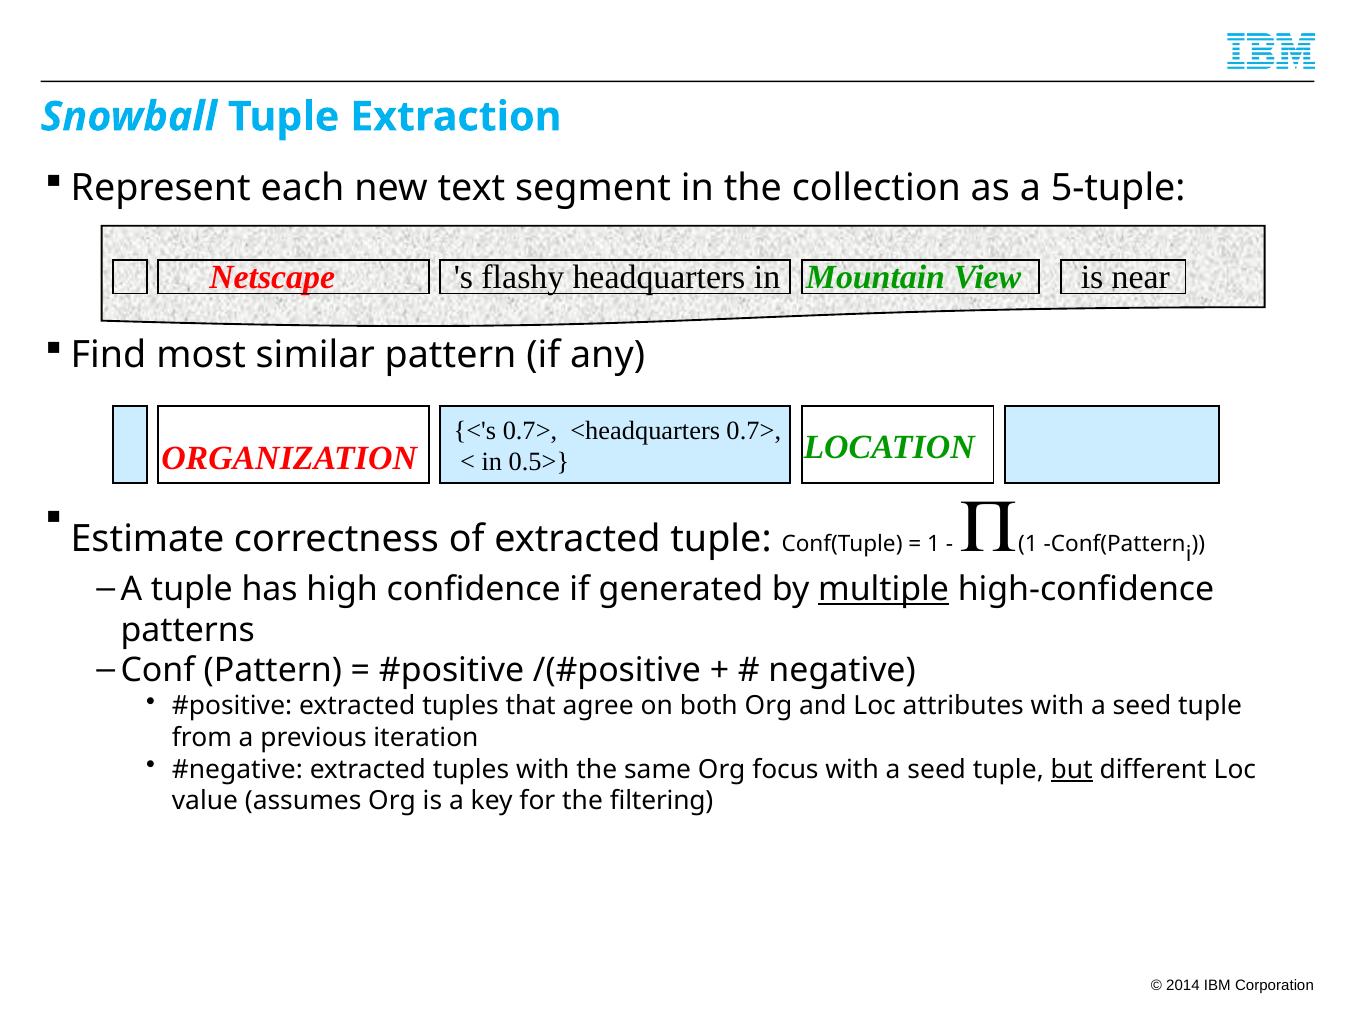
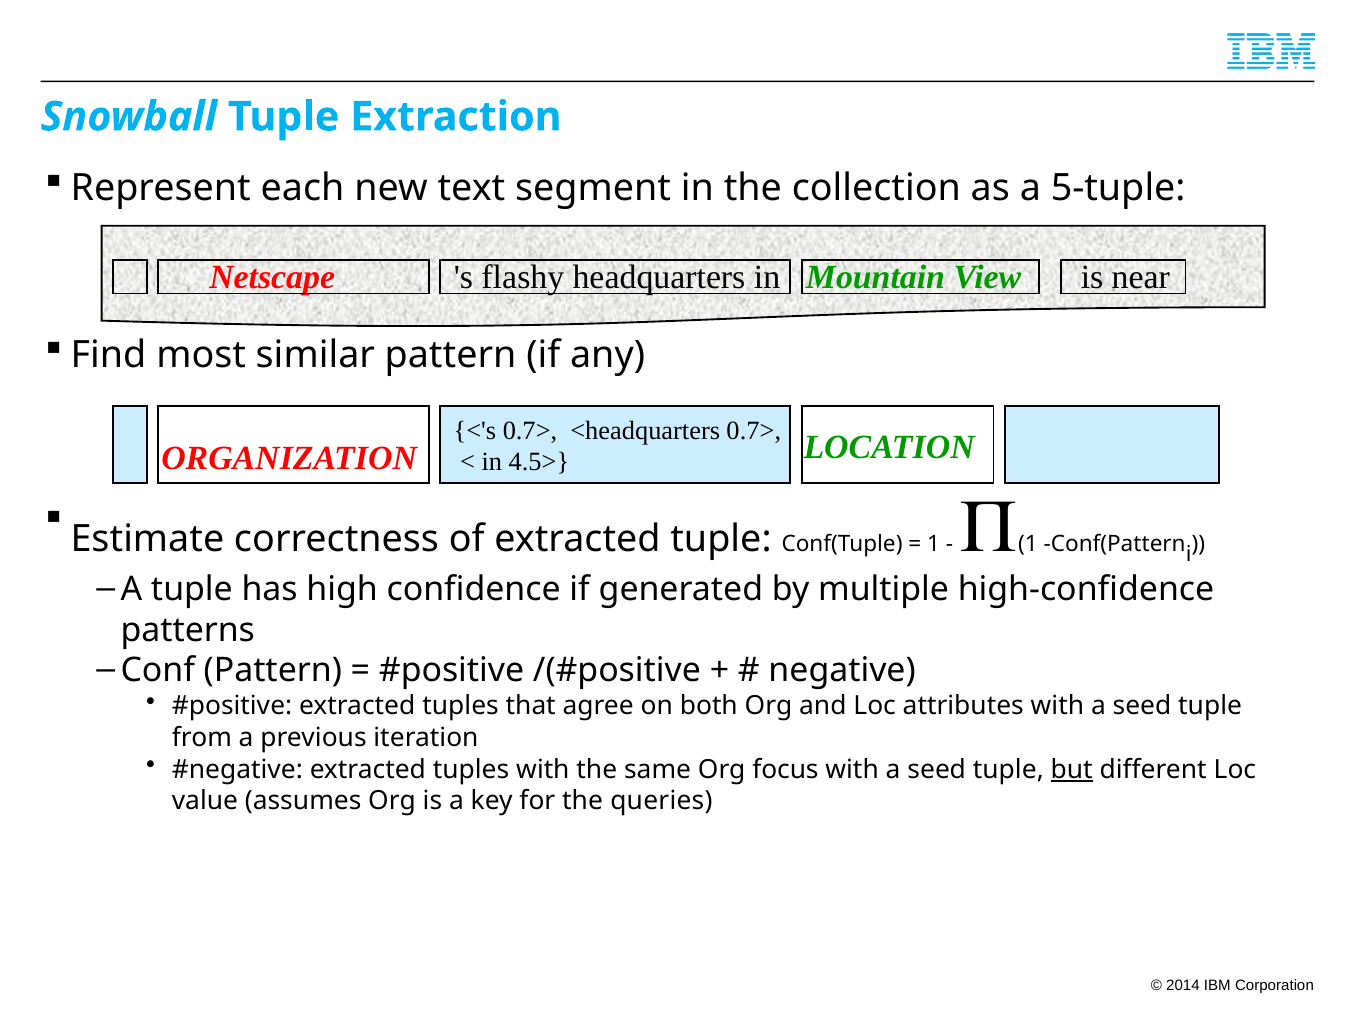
0.5>: 0.5> -> 4.5>
multiple underline: present -> none
filtering: filtering -> queries
